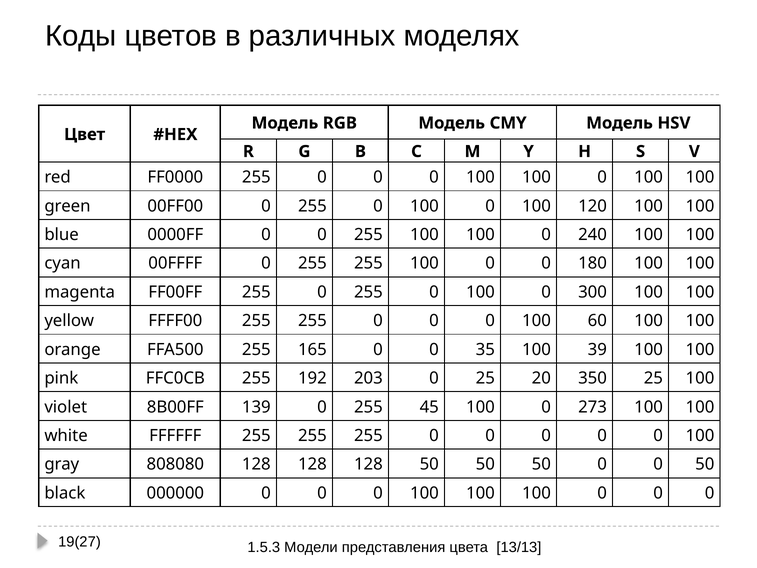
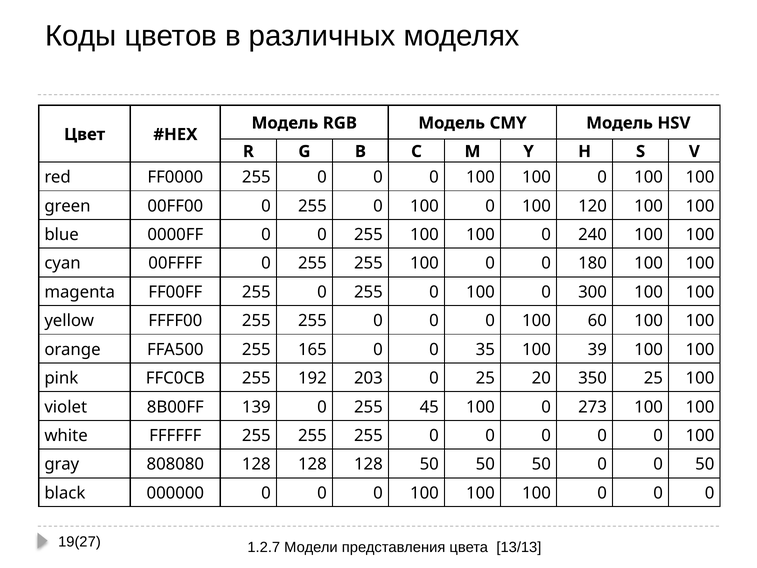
1.5.3: 1.5.3 -> 1.2.7
